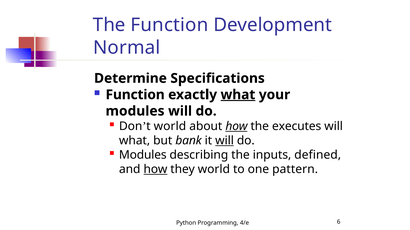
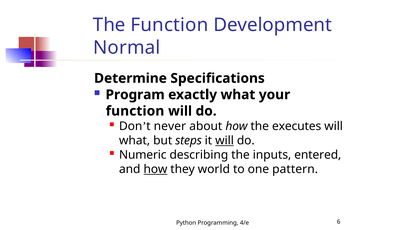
Function at (135, 95): Function -> Program
what at (238, 95) underline: present -> none
modules at (135, 111): modules -> function
world at (170, 127): world -> never
how at (236, 127) underline: present -> none
bank: bank -> steps
Modules at (143, 155): Modules -> Numeric
defined: defined -> entered
